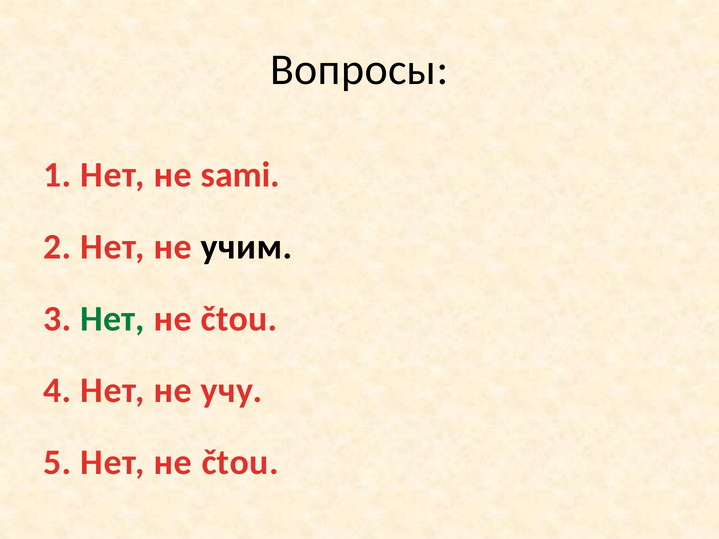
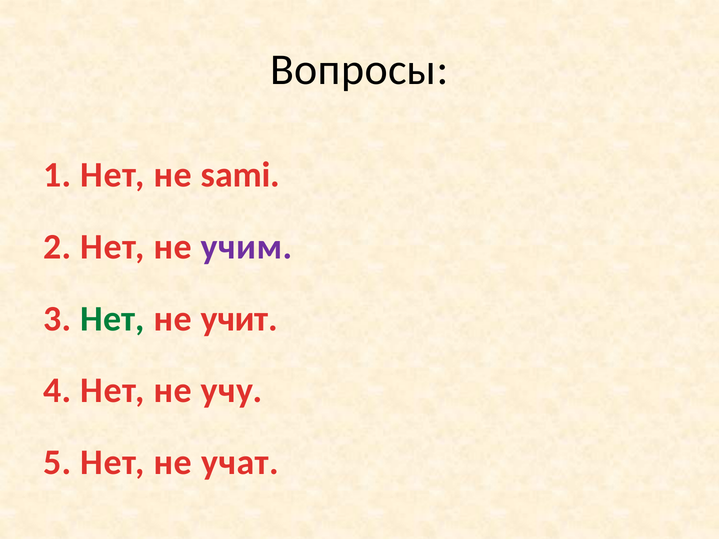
учим colour: black -> purple
čtou at (239, 319): čtou -> учит
5 Нет не čtou: čtou -> учат
